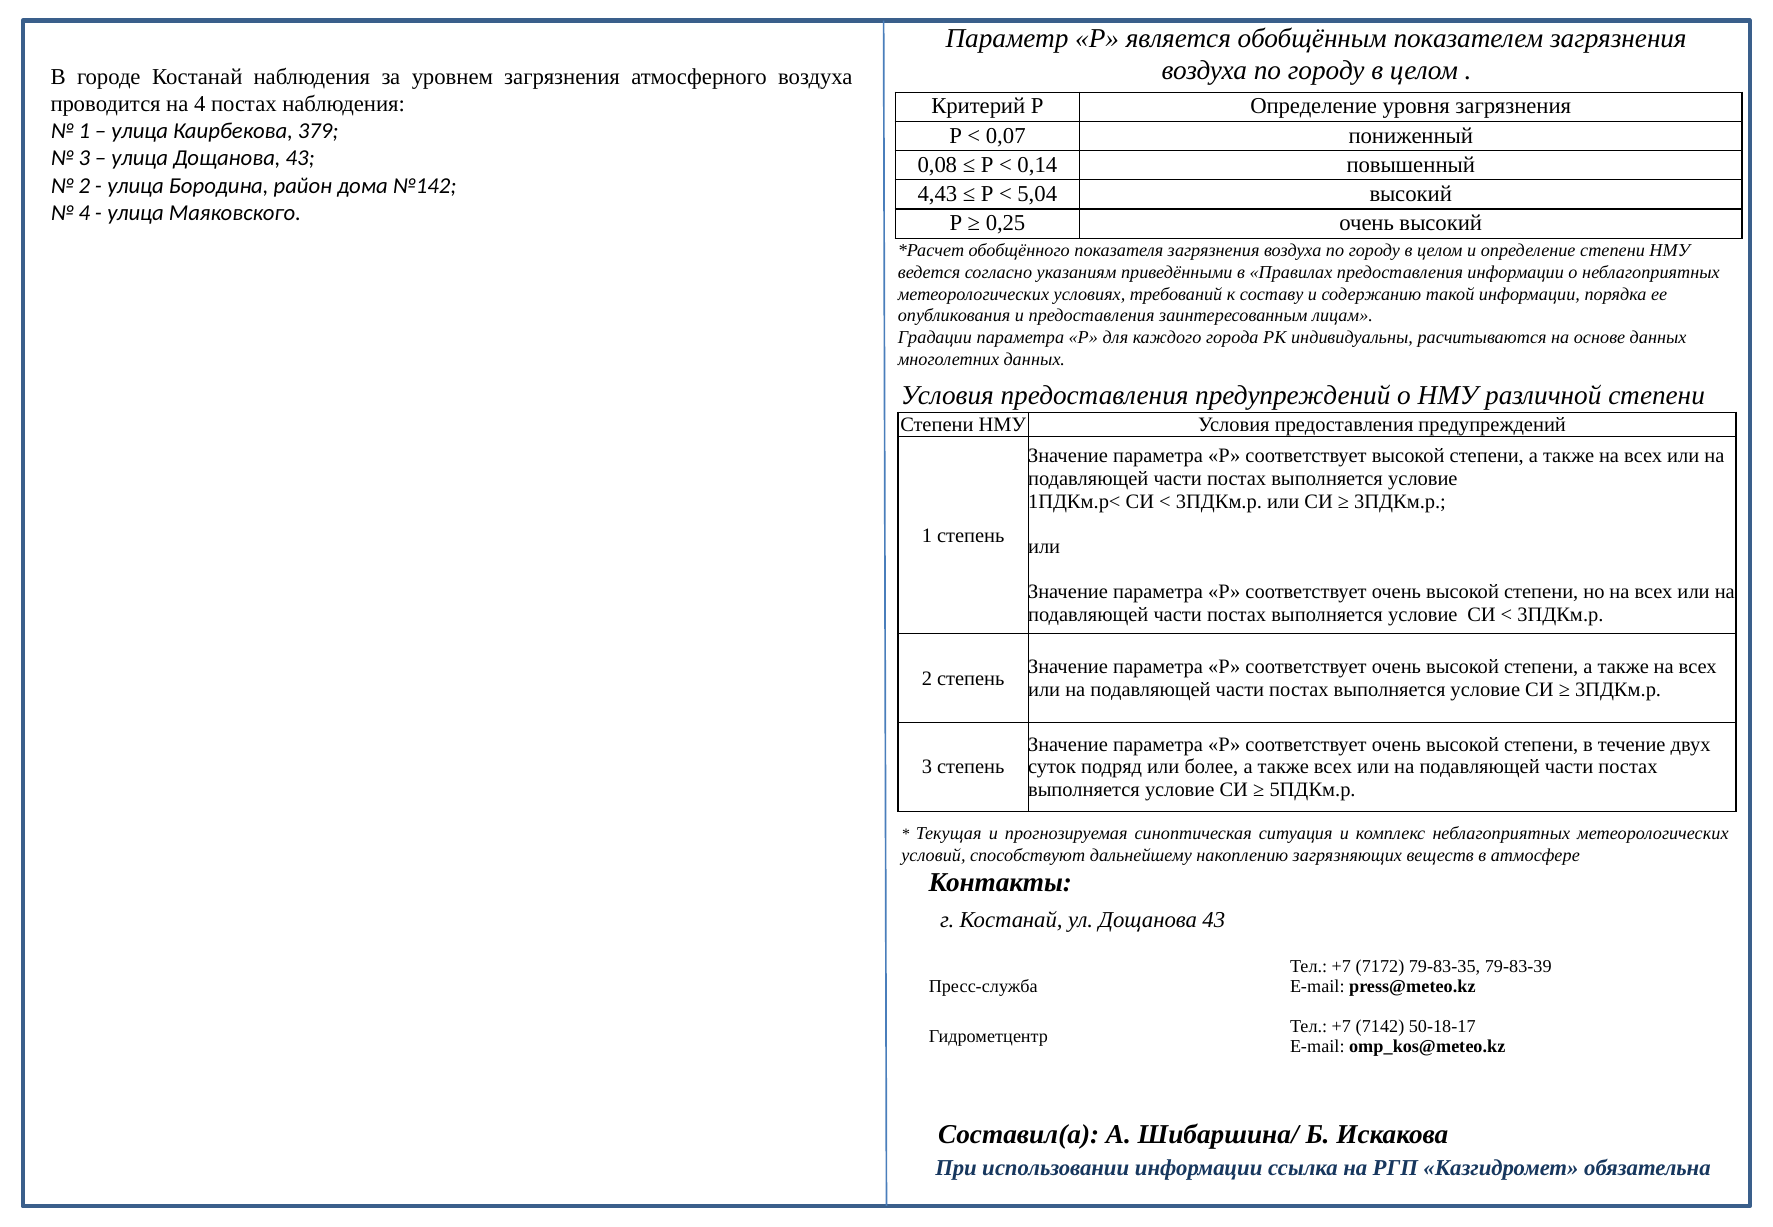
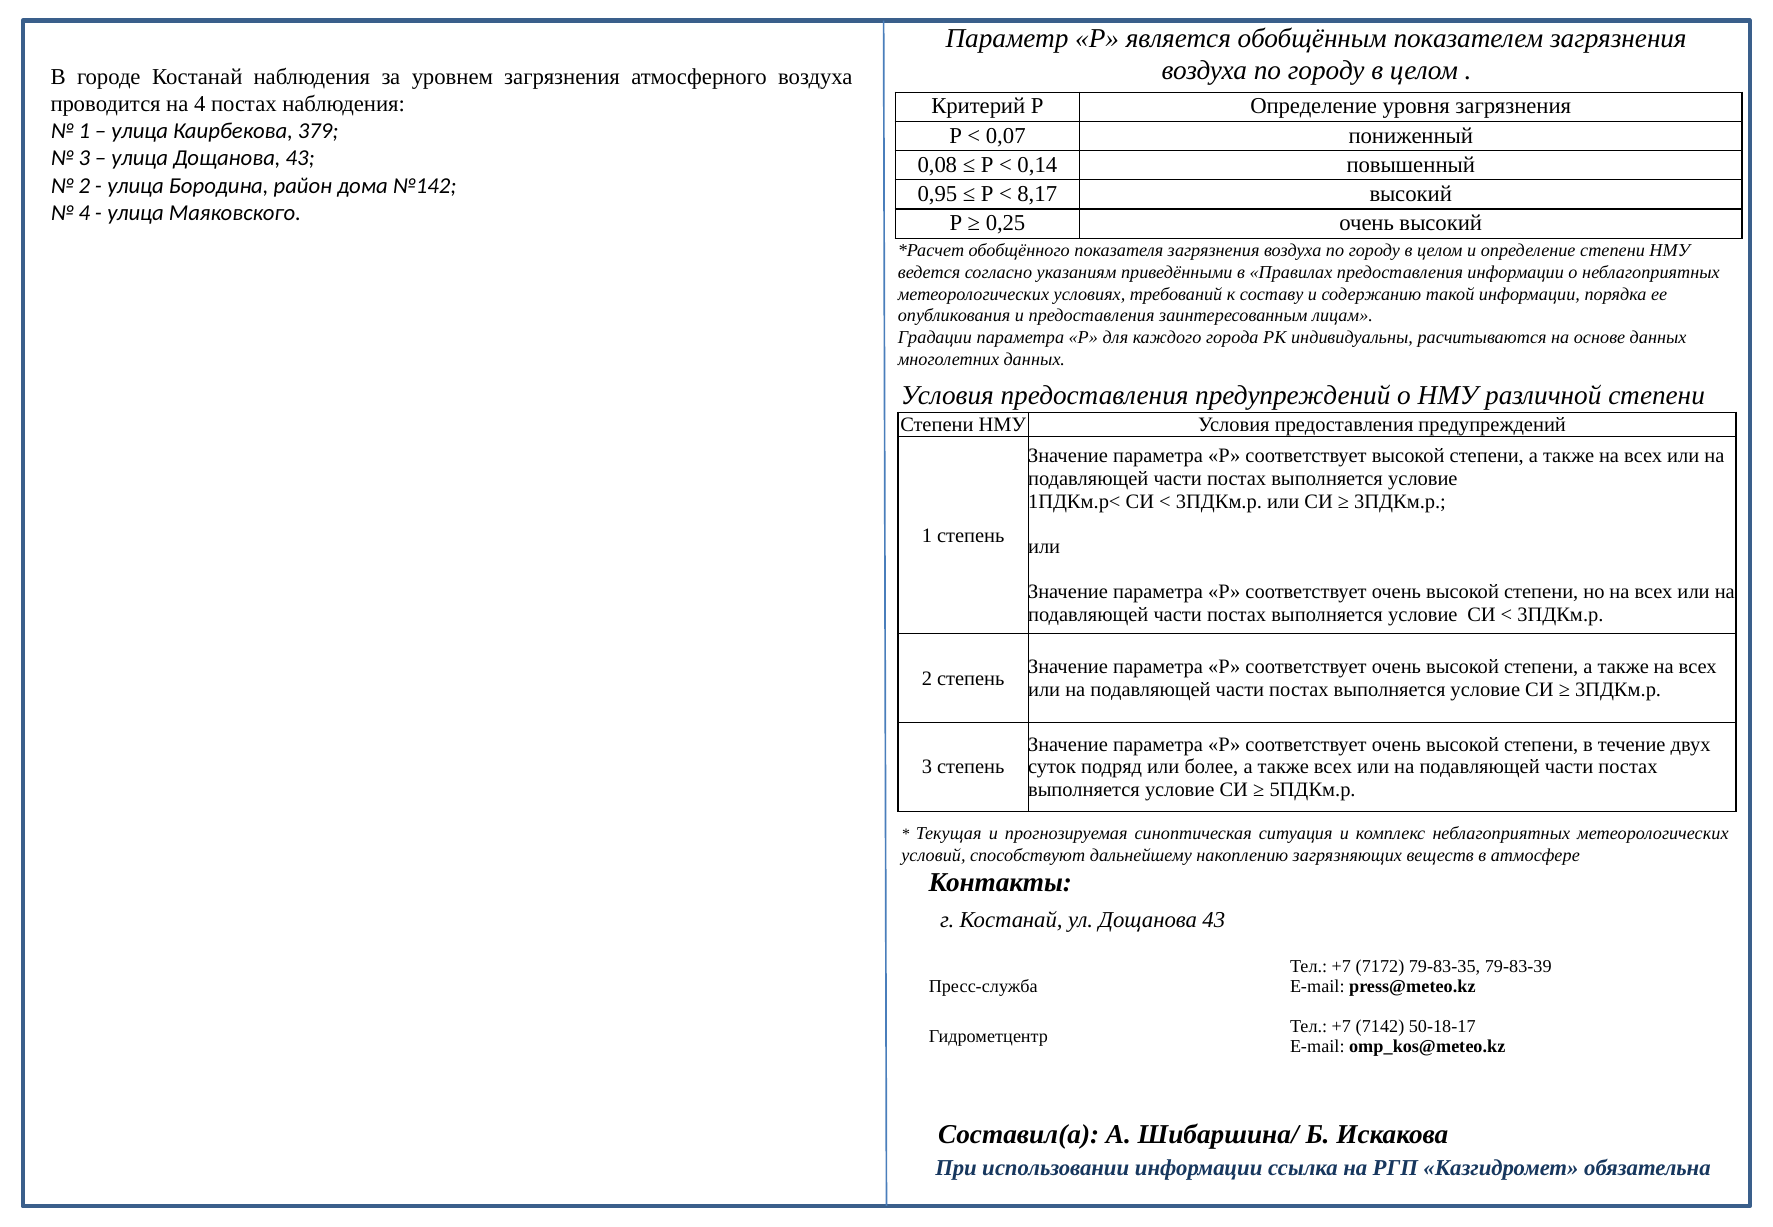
4,43: 4,43 -> 0,95
5,04: 5,04 -> 8,17
